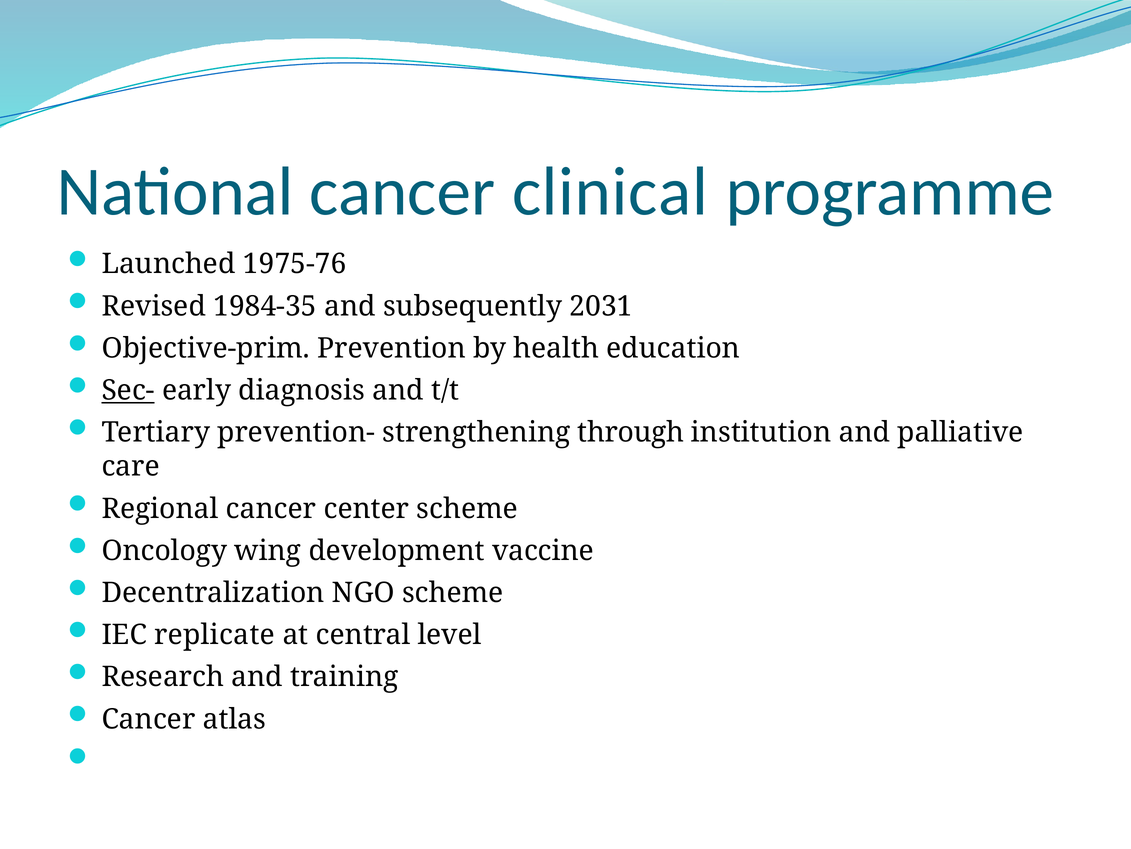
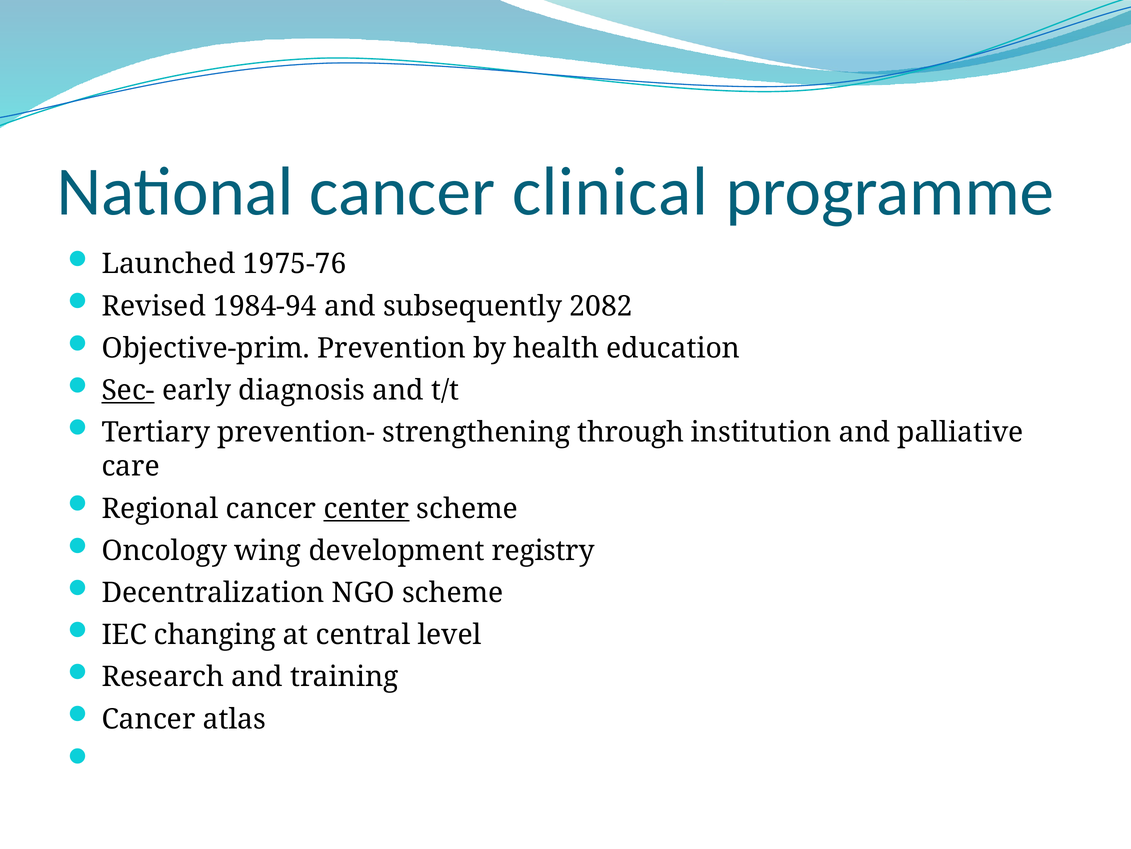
1984-35: 1984-35 -> 1984-94
2031: 2031 -> 2082
center underline: none -> present
vaccine: vaccine -> registry
replicate: replicate -> changing
